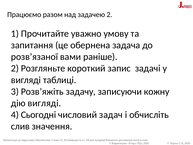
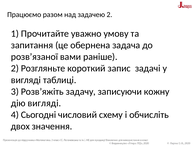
задач: задач -> схему
слив: слив -> двох
